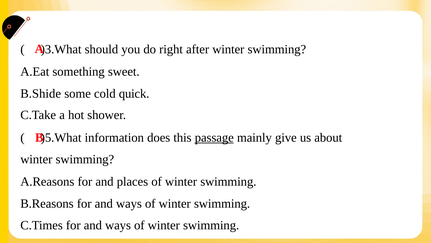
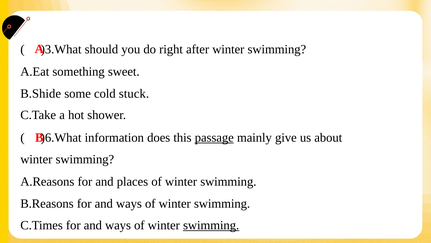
quick: quick -> stuck
)5.What: )5.What -> )6.What
swimming at (211, 225) underline: none -> present
